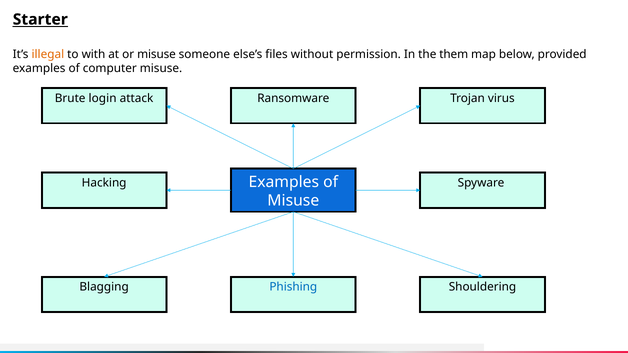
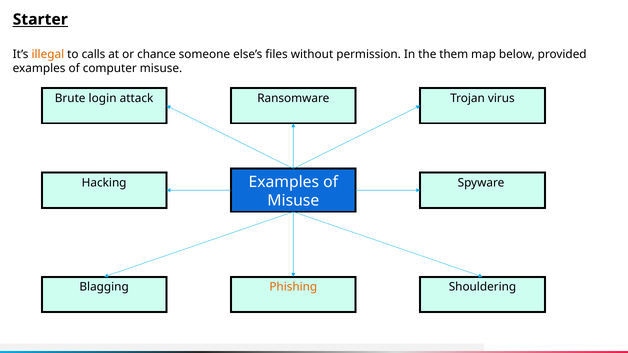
with: with -> calls
or misuse: misuse -> chance
Phishing colour: blue -> orange
